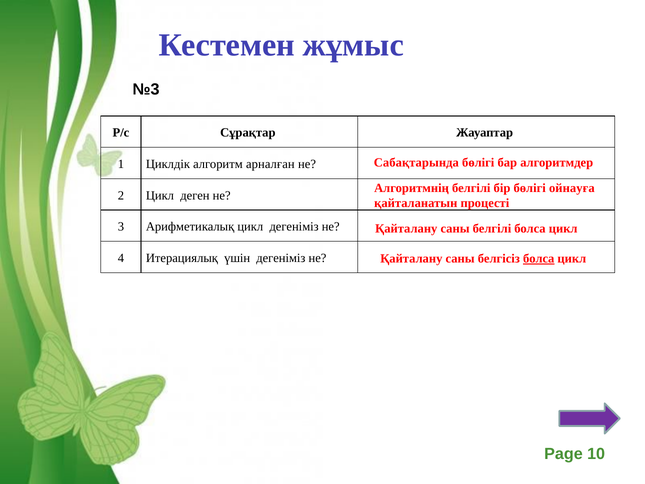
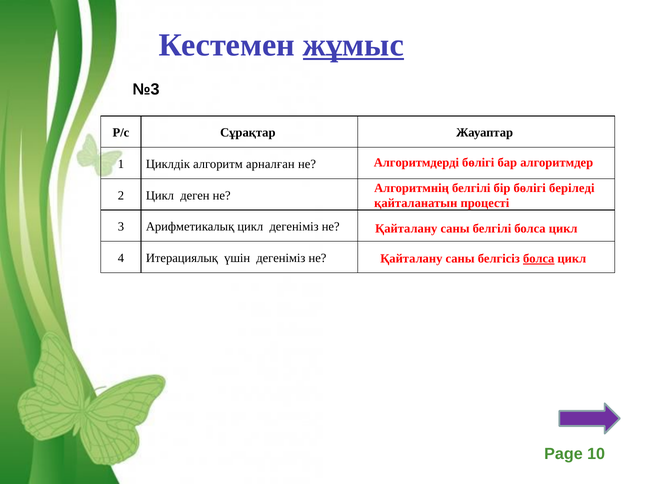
жұмыс underline: none -> present
Сабақтарында: Сабақтарында -> Алгоритмдерді
ойнауға: ойнауға -> беріледі
